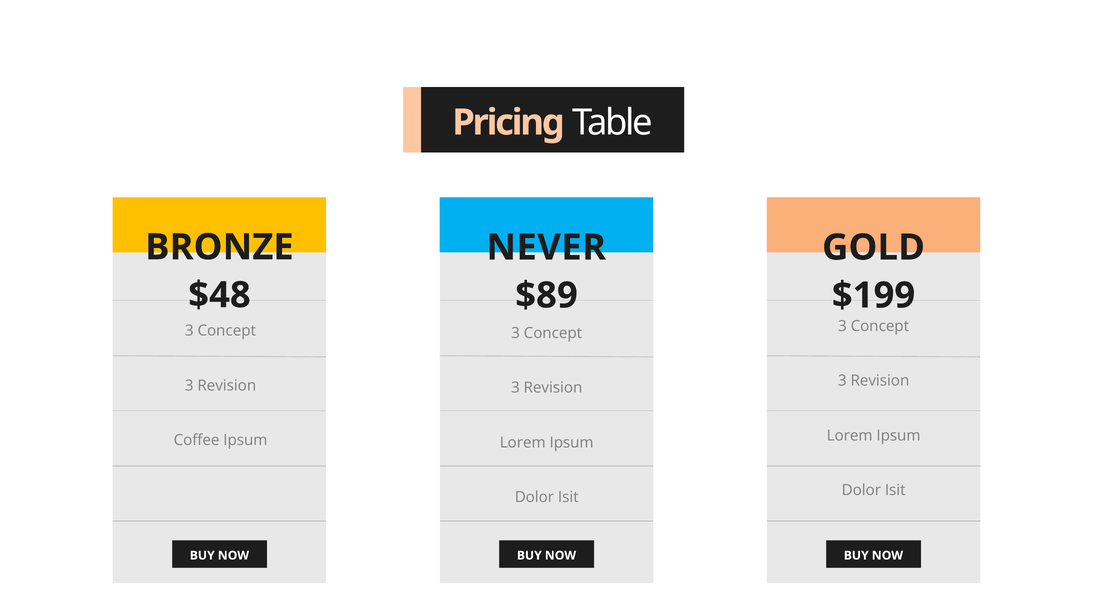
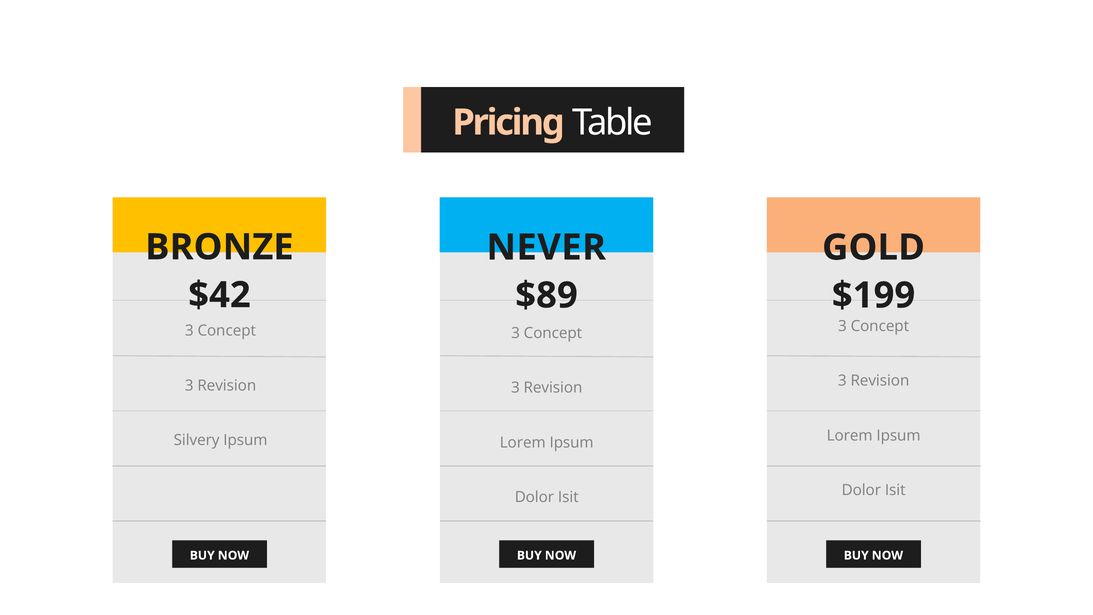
$48: $48 -> $42
Coffee: Coffee -> Silvery
